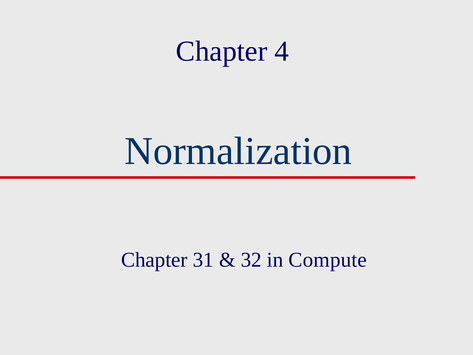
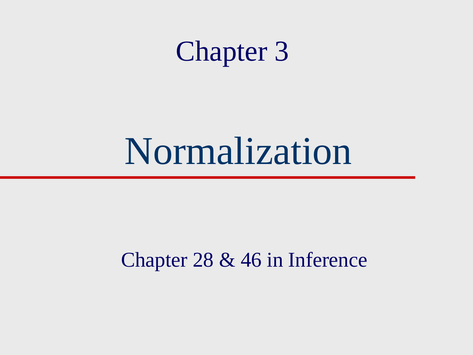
4: 4 -> 3
31: 31 -> 28
32: 32 -> 46
Compute: Compute -> Inference
